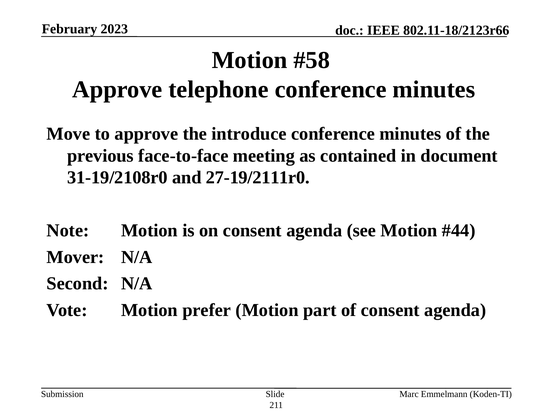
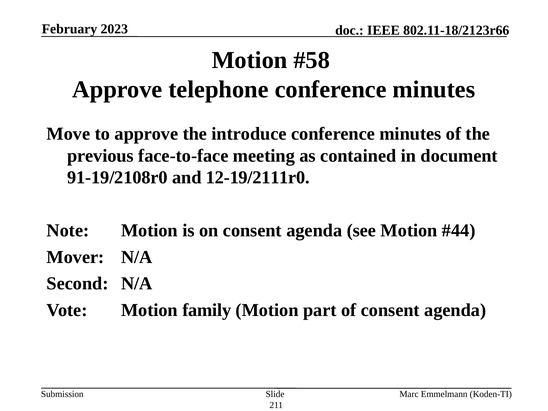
31-19/2108r0: 31-19/2108r0 -> 91-19/2108r0
27-19/2111r0: 27-19/2111r0 -> 12-19/2111r0
prefer: prefer -> family
